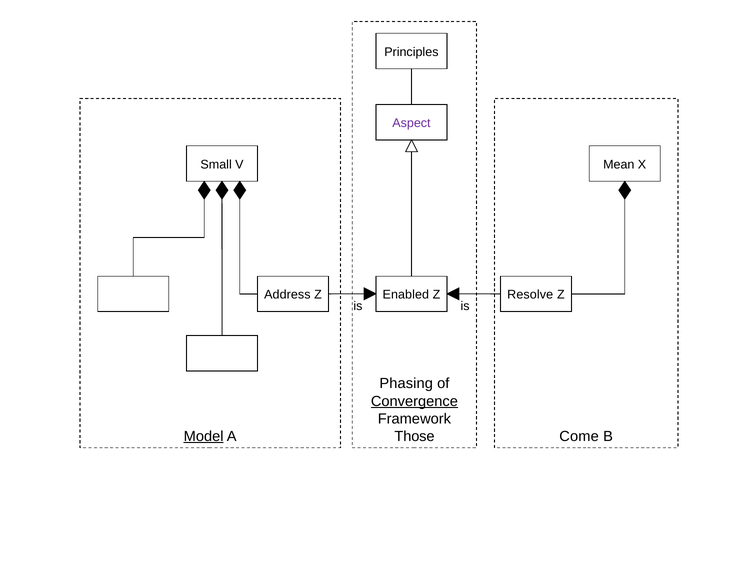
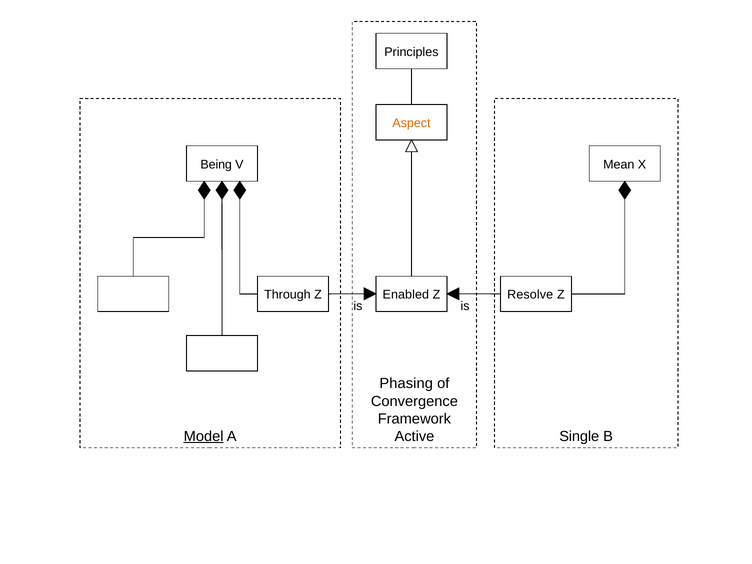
Aspect colour: purple -> orange
Small: Small -> Being
Address: Address -> Through
Convergence underline: present -> none
Those: Those -> Active
Come: Come -> Single
